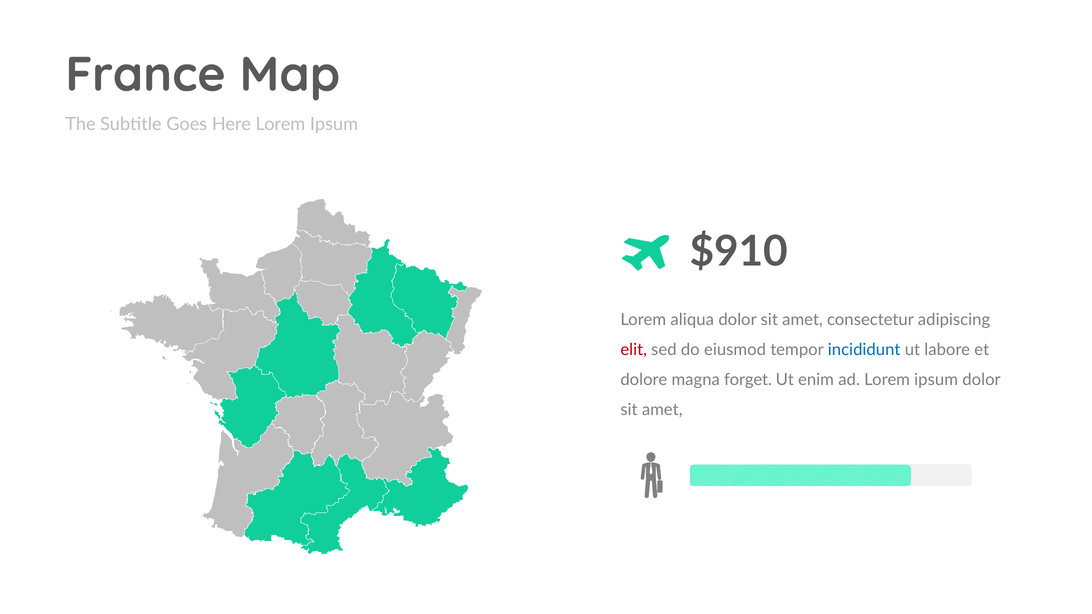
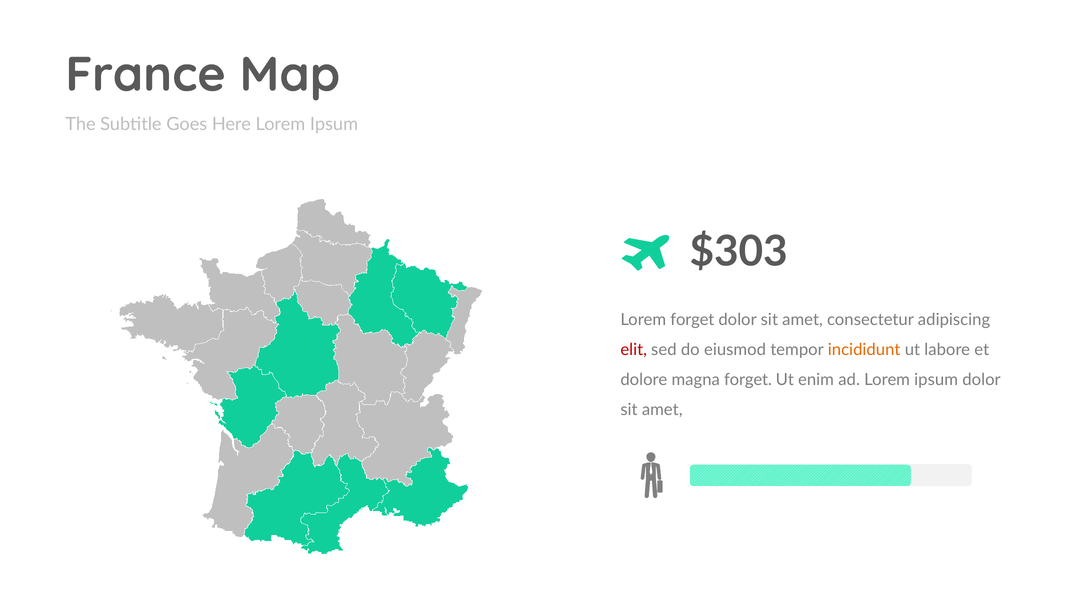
$910: $910 -> $303
Lorem aliqua: aliqua -> forget
incididunt colour: blue -> orange
